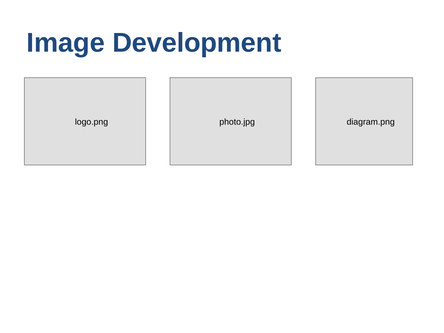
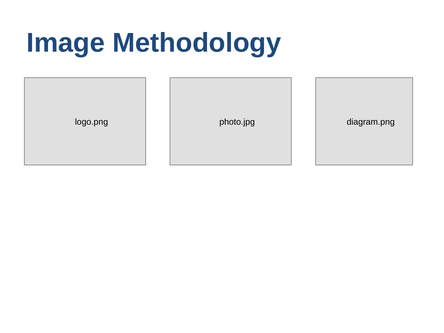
Development: Development -> Methodology
